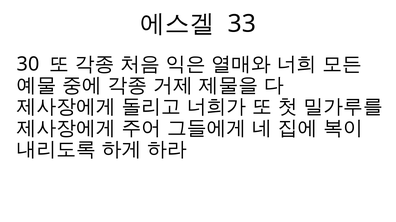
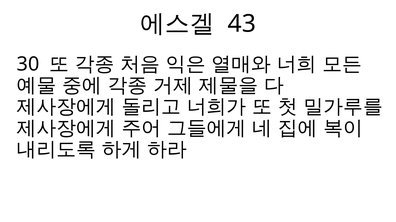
33: 33 -> 43
